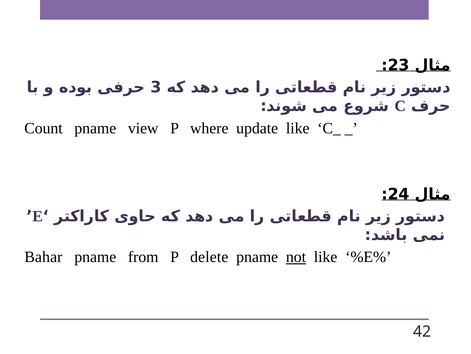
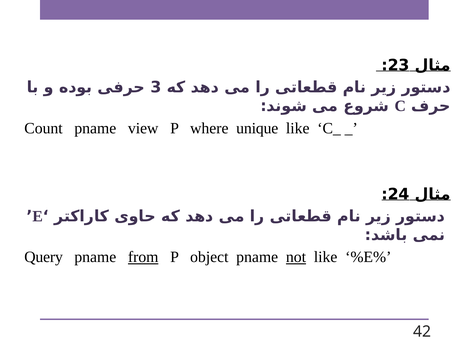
update: update -> unique
Bahar: Bahar -> Query
from underline: none -> present
delete: delete -> object
